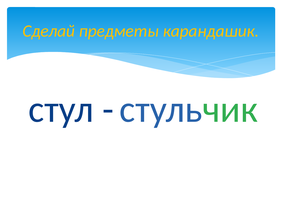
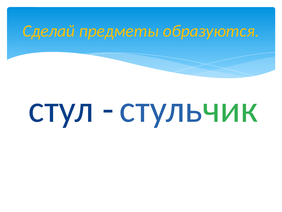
карандашик: карандашик -> образуются
